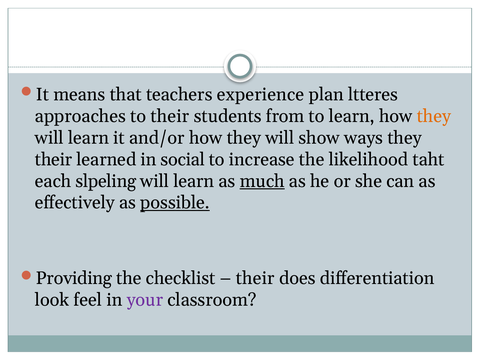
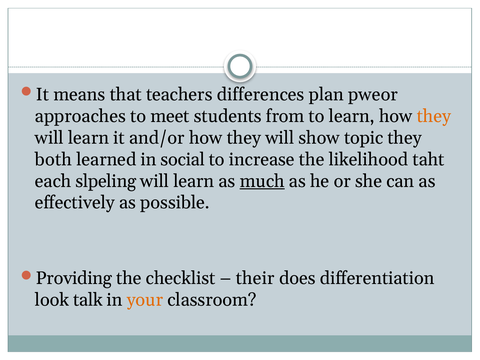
experience: experience -> differences
ltteres: ltteres -> pweor
to their: their -> meet
ways: ways -> topic
their at (54, 159): their -> both
possible underline: present -> none
feel: feel -> talk
your colour: purple -> orange
